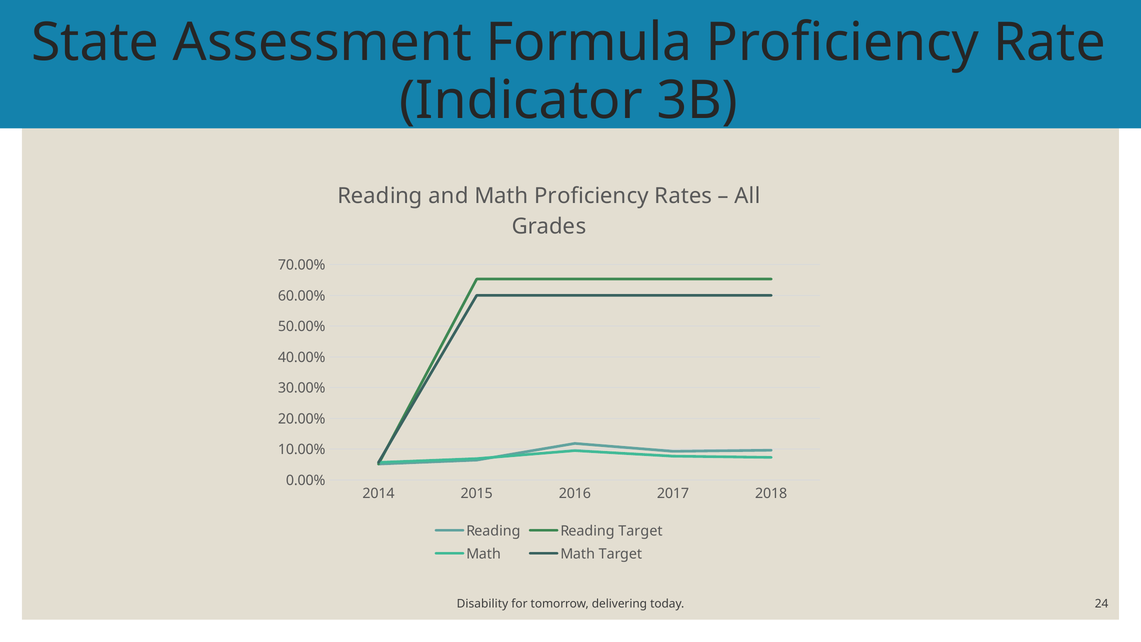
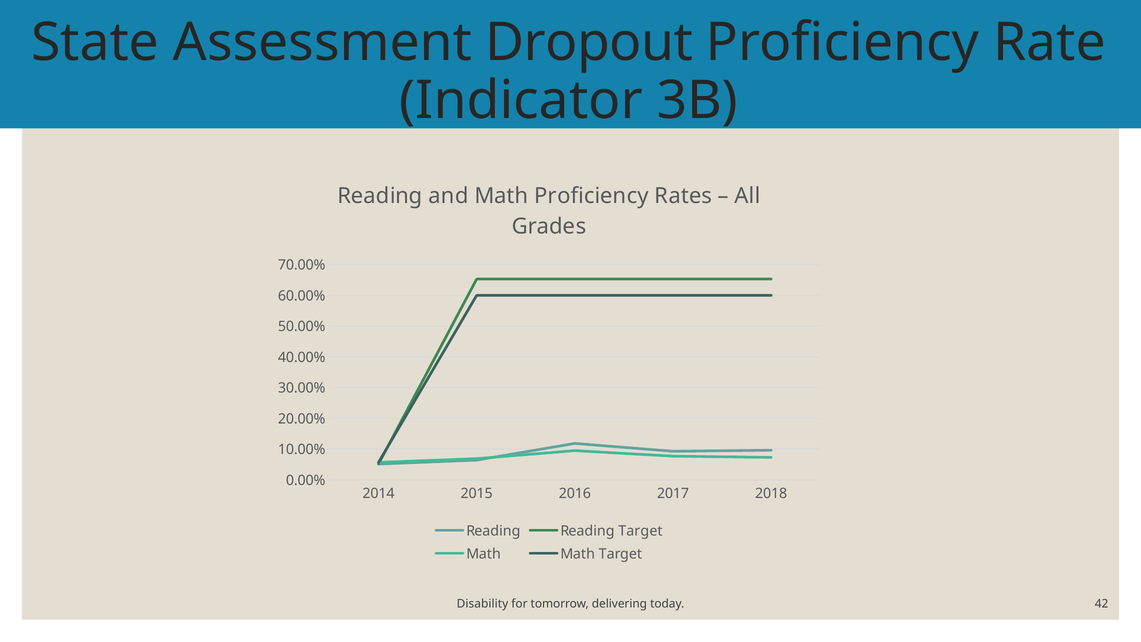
Formula: Formula -> Dropout
24: 24 -> 42
